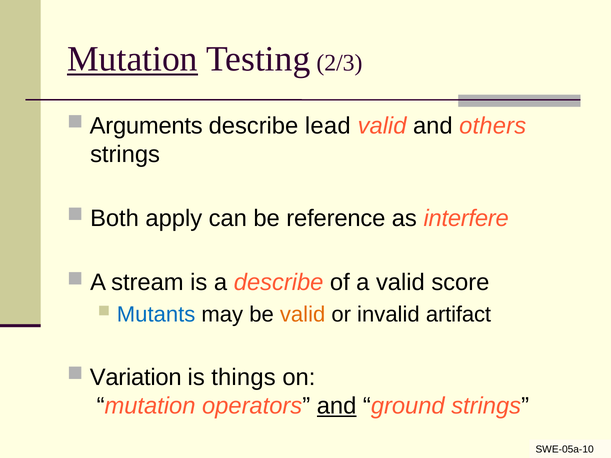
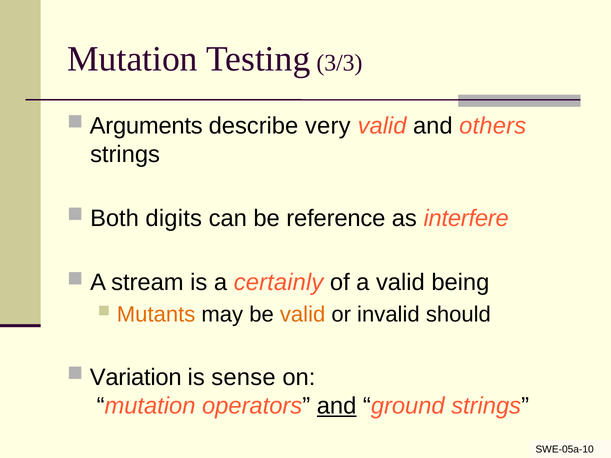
Mutation at (133, 59) underline: present -> none
2/3: 2/3 -> 3/3
lead: lead -> very
apply: apply -> digits
a describe: describe -> certainly
score: score -> being
Mutants colour: blue -> orange
artifact: artifact -> should
things: things -> sense
